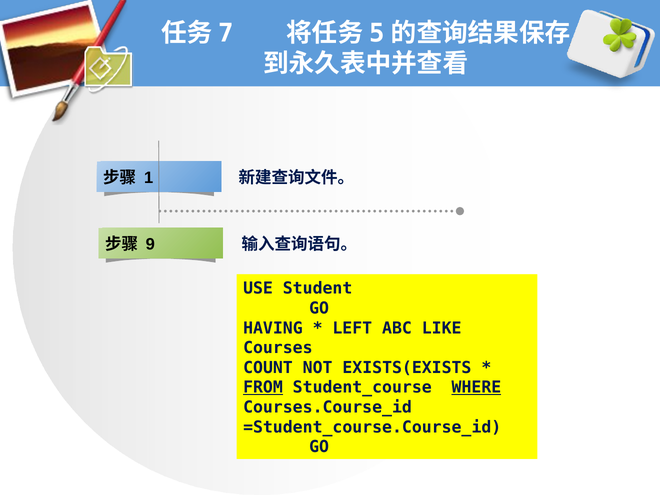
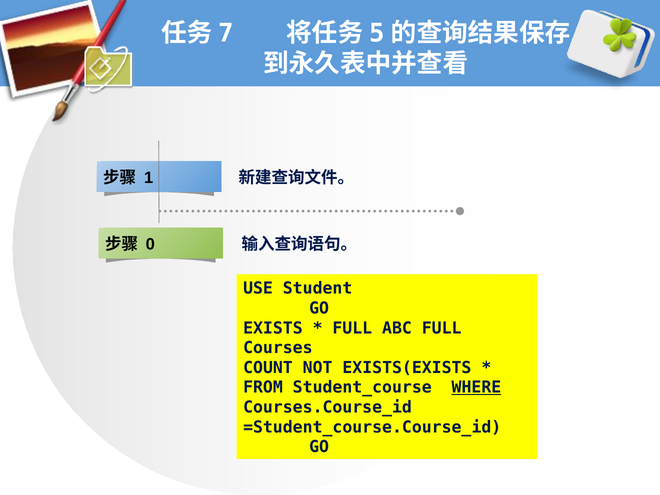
9: 9 -> 0
HAVING: HAVING -> EXISTS
LEFT at (352, 328): LEFT -> FULL
ABC LIKE: LIKE -> FULL
FROM underline: present -> none
